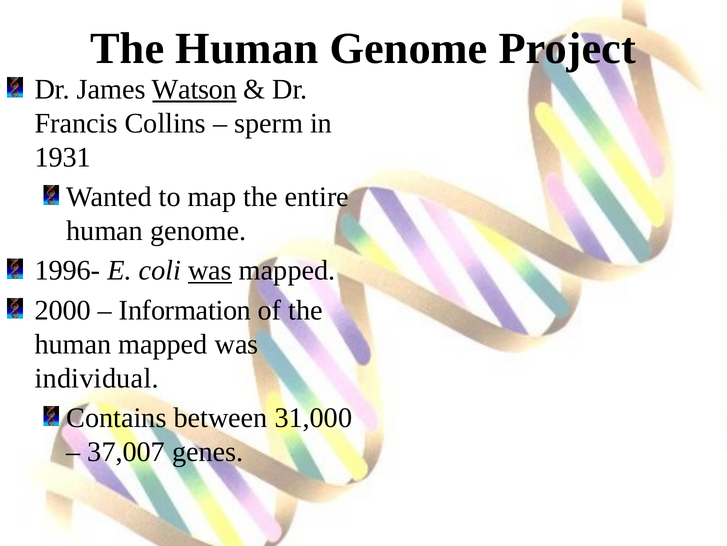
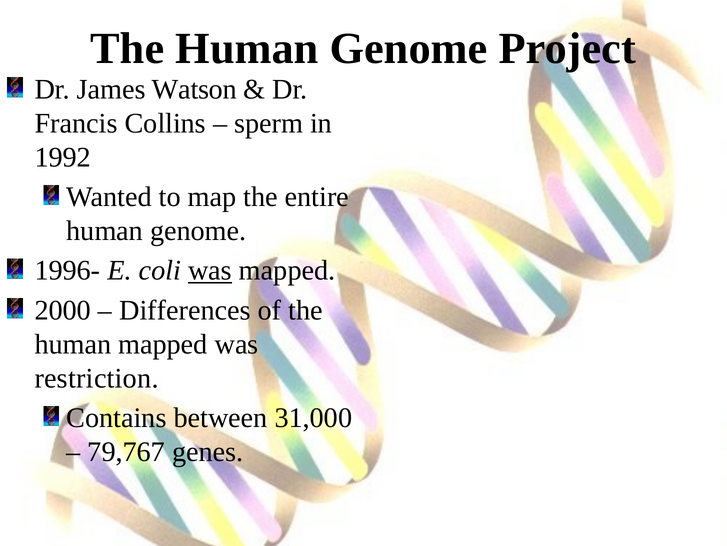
Watson underline: present -> none
1931: 1931 -> 1992
Information: Information -> Differences
individual: individual -> restriction
37,007: 37,007 -> 79,767
